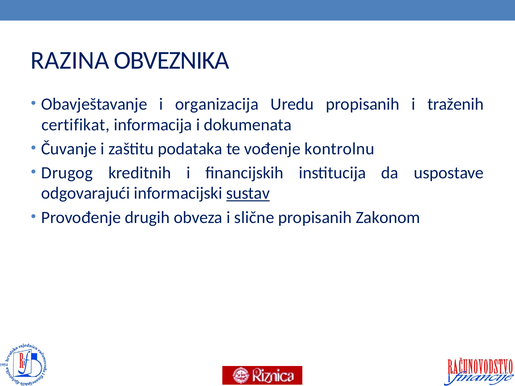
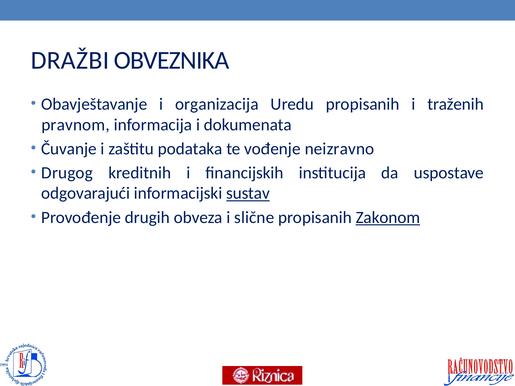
RAZINA: RAZINA -> DRAŽBI
certifikat: certifikat -> pravnom
kontrolnu: kontrolnu -> neizravno
Zakonom underline: none -> present
